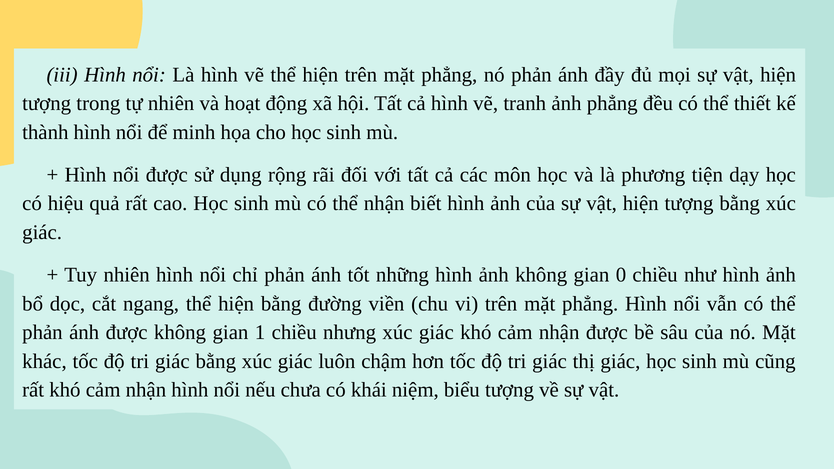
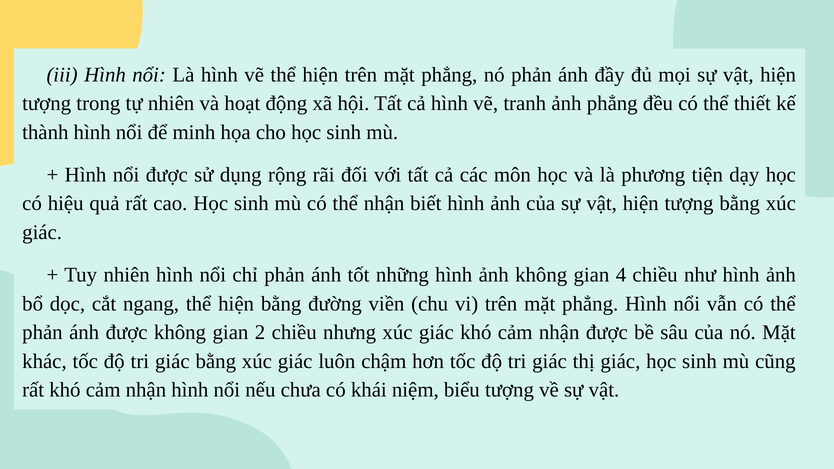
0: 0 -> 4
1: 1 -> 2
